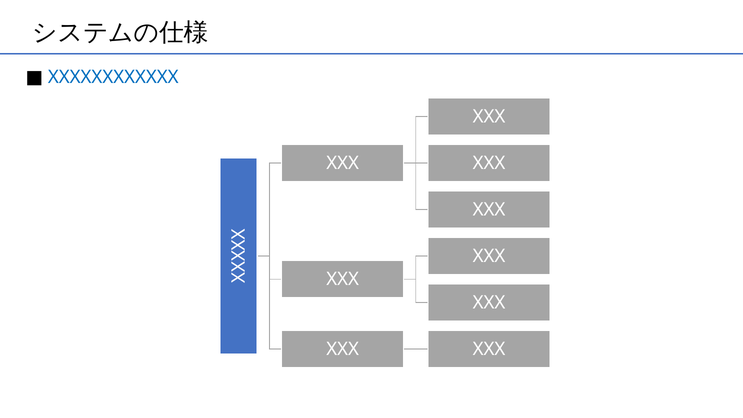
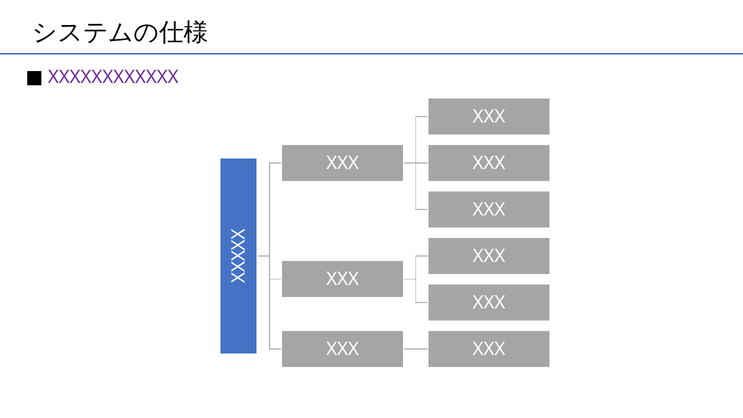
XXXXXXXXXXXX colour: blue -> purple
